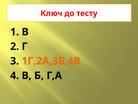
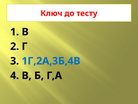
1Г,2А,3Б,4В colour: orange -> blue
